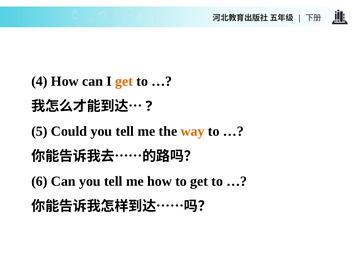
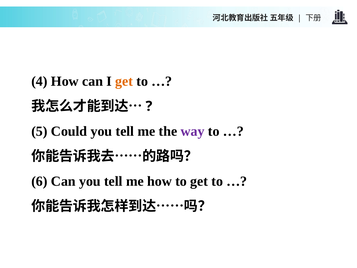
way colour: orange -> purple
